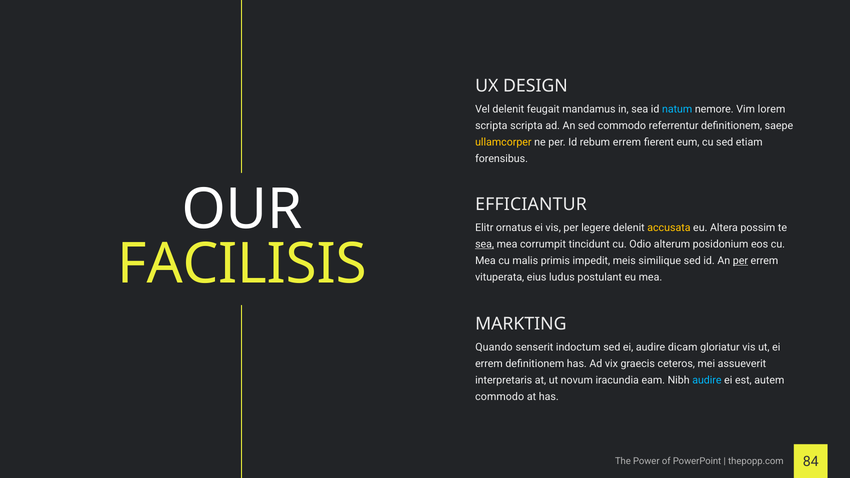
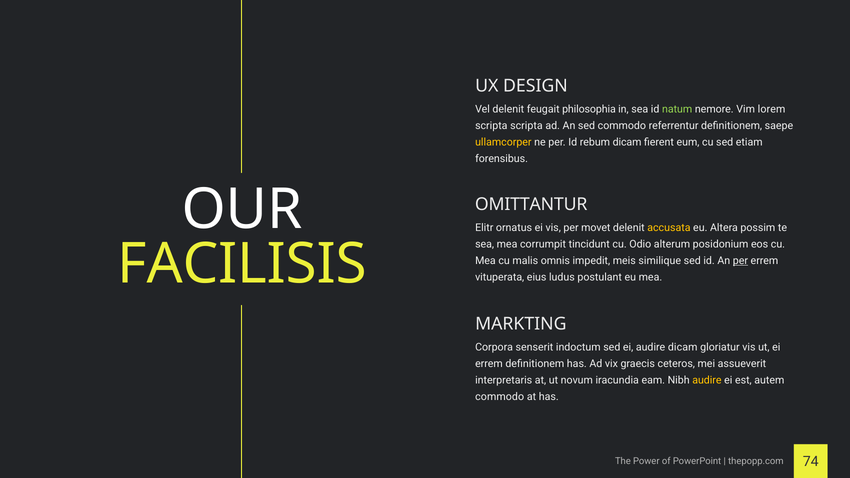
mandamus: mandamus -> philosophia
natum colour: light blue -> light green
rebum errem: errem -> dicam
EFFICIANTUR: EFFICIANTUR -> OMITTANTUR
legere: legere -> movet
sea at (485, 244) underline: present -> none
primis: primis -> omnis
Quando: Quando -> Corpora
audire at (707, 380) colour: light blue -> yellow
84: 84 -> 74
